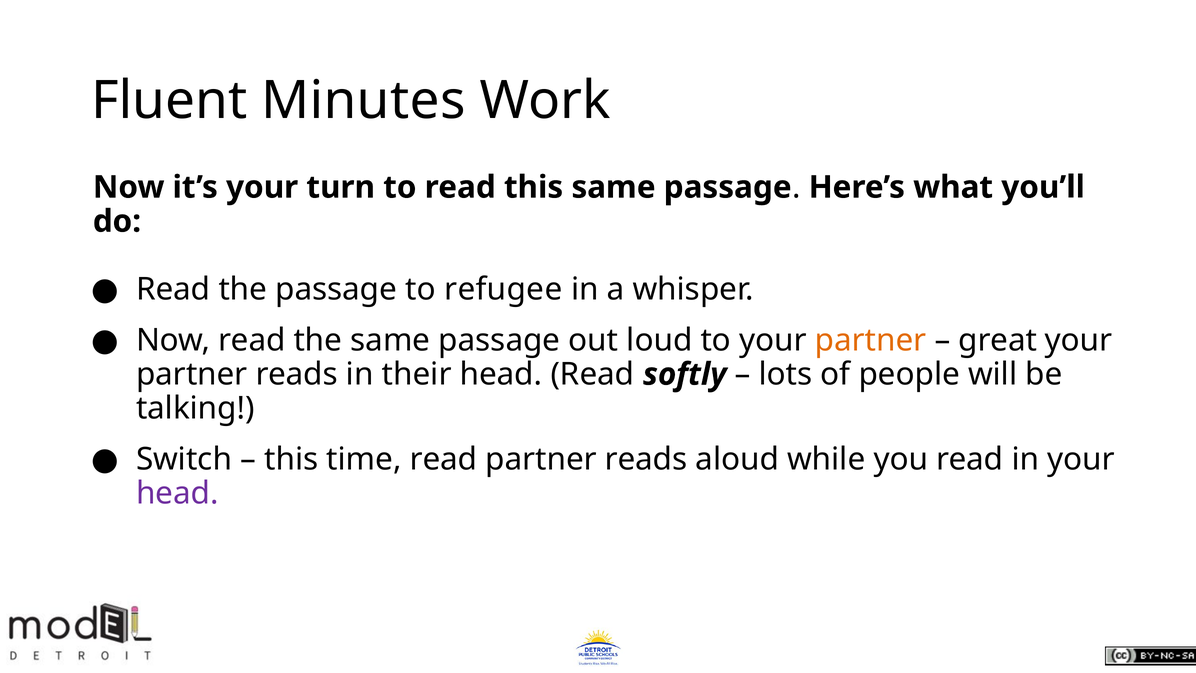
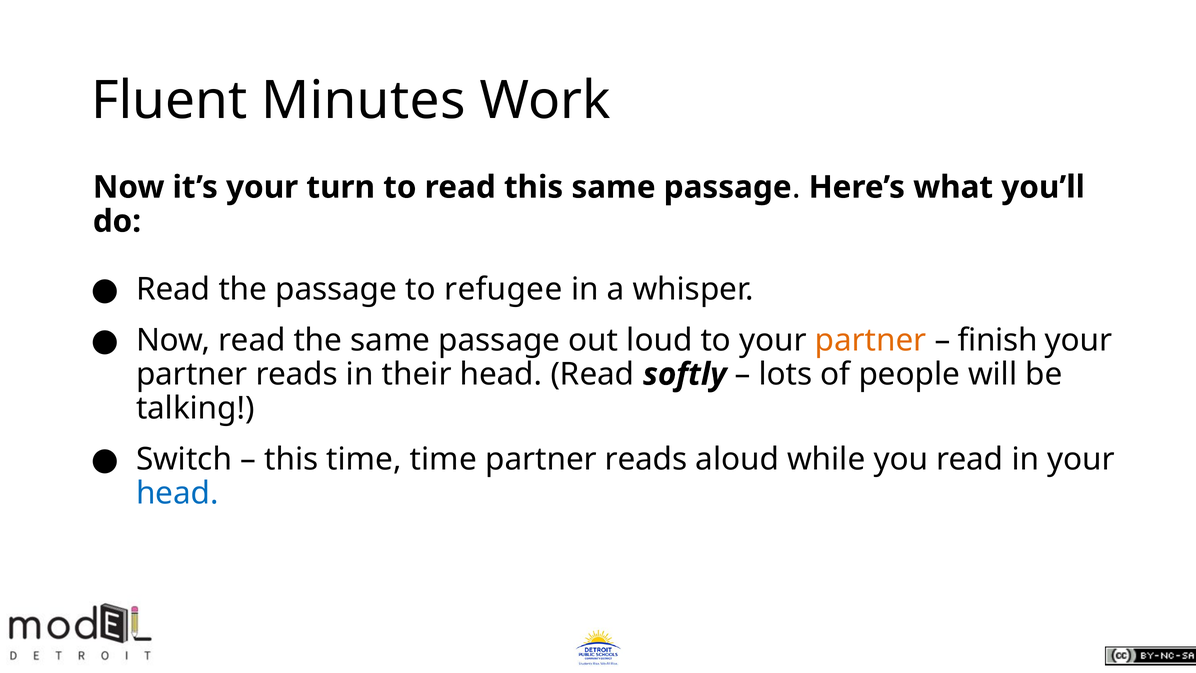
great: great -> finish
time read: read -> time
head at (177, 493) colour: purple -> blue
